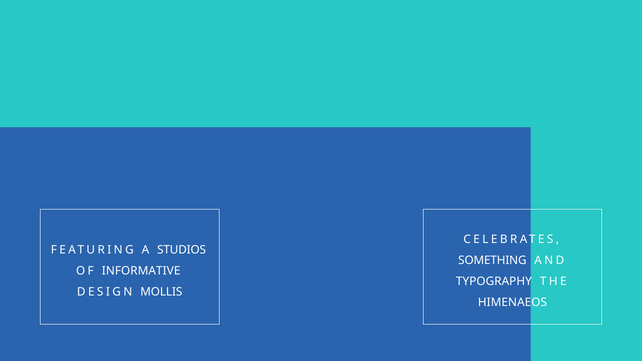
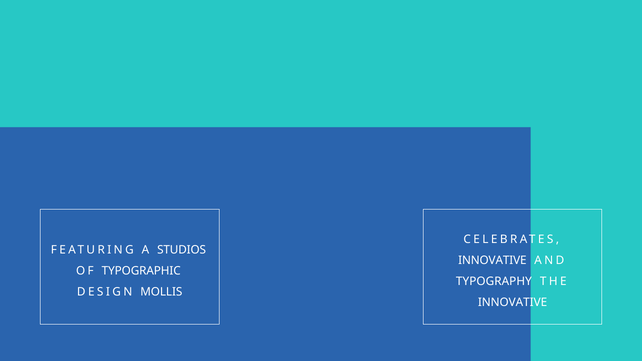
SOMETHING at (492, 261): SOMETHING -> INNOVATIVE
INFORMATIVE: INFORMATIVE -> TYPOGRAPHIC
HIMENAEOS at (512, 303): HIMENAEOS -> INNOVATIVE
